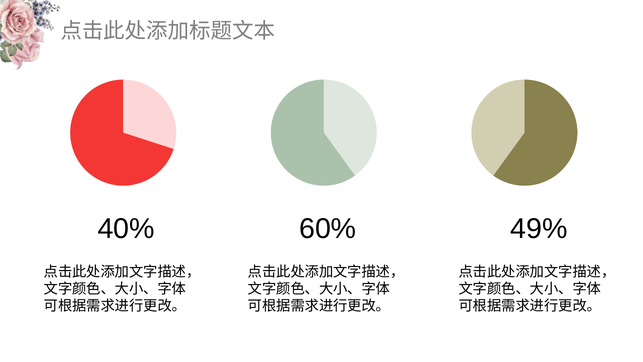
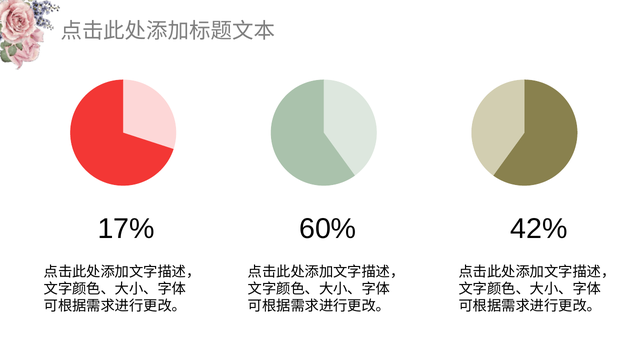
40%: 40% -> 17%
49%: 49% -> 42%
